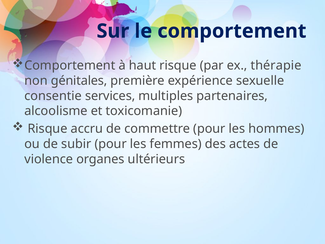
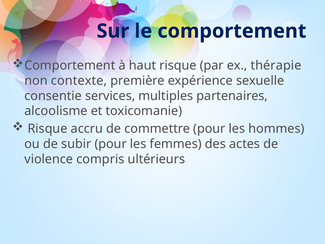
génitales: génitales -> contexte
organes: organes -> compris
